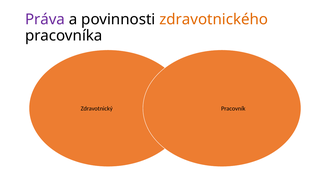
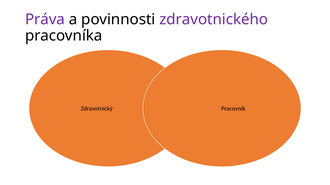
zdravotnického colour: orange -> purple
